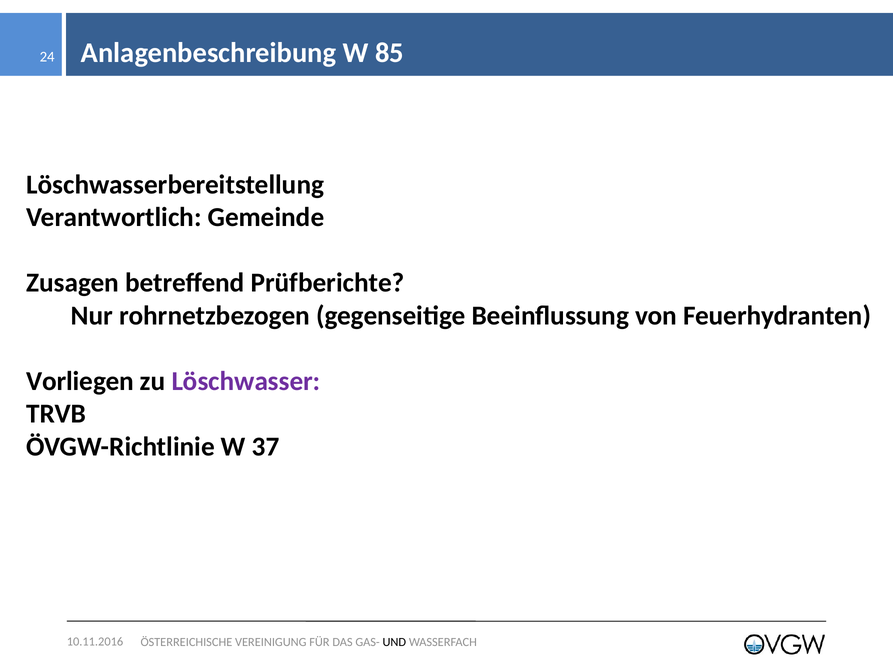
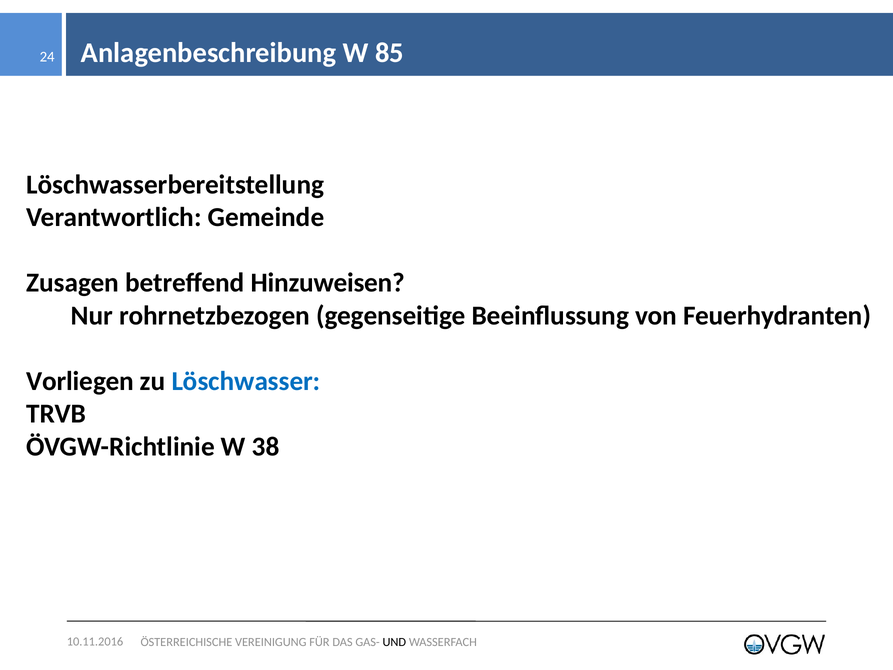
Prüfberichte: Prüfberichte -> Hinzuweisen
Löschwasser colour: purple -> blue
37: 37 -> 38
